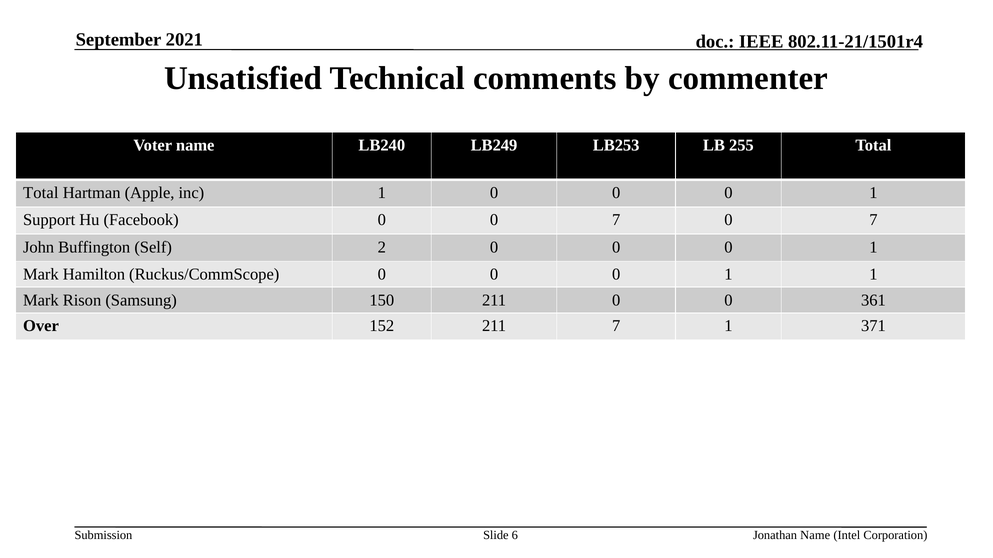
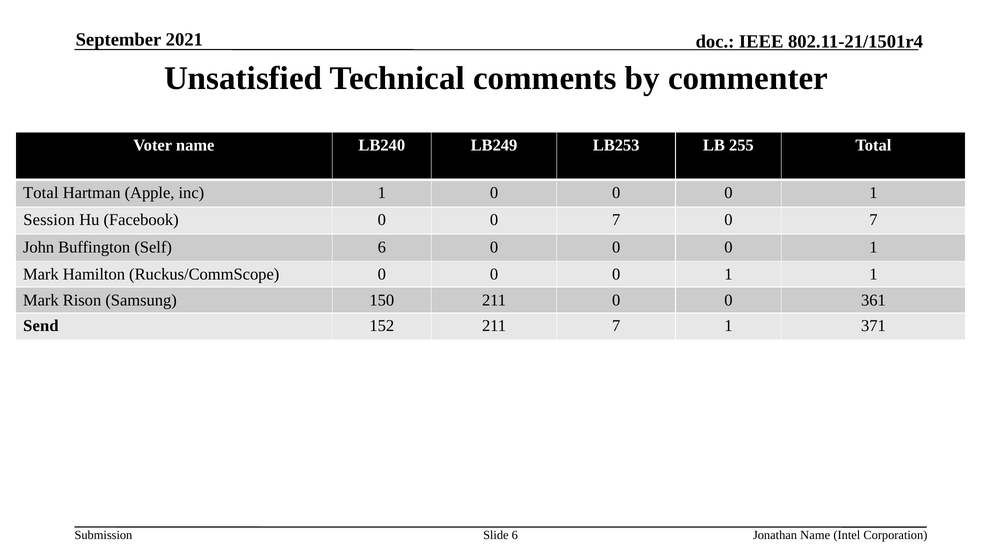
Support: Support -> Session
Self 2: 2 -> 6
Over: Over -> Send
